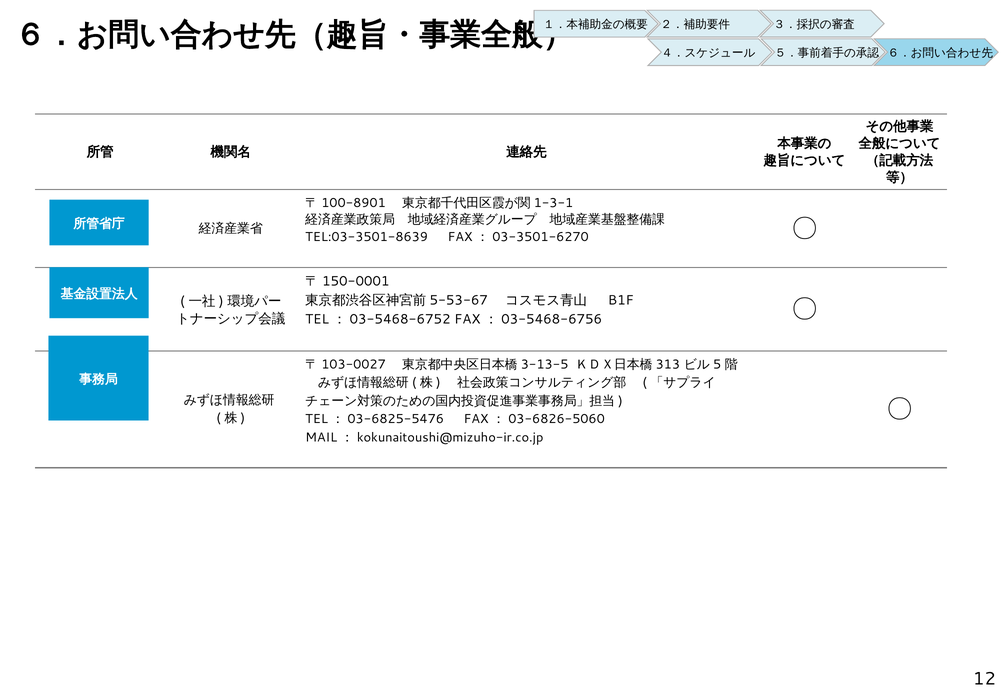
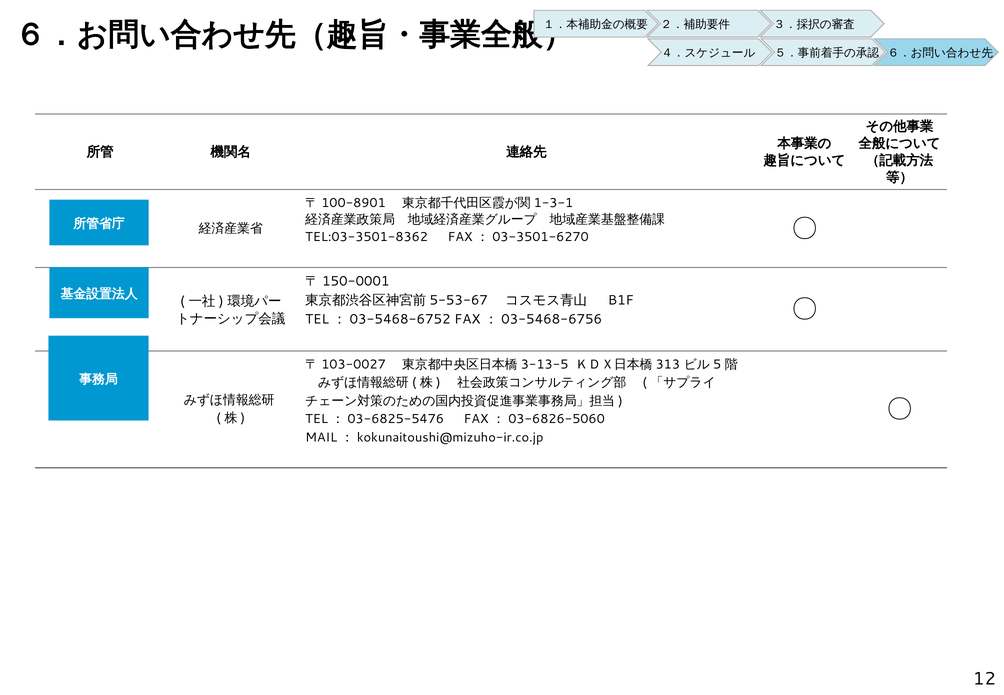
TEL:03-3501-8639: TEL:03-3501-8639 -> TEL:03-3501-8362
